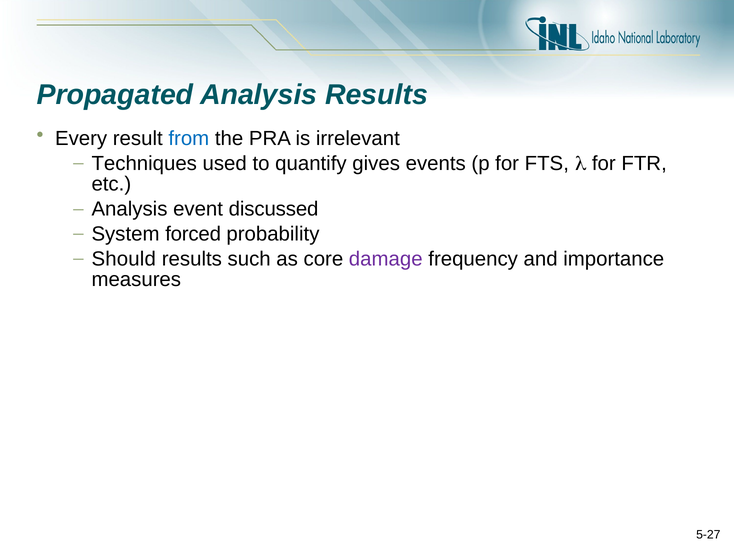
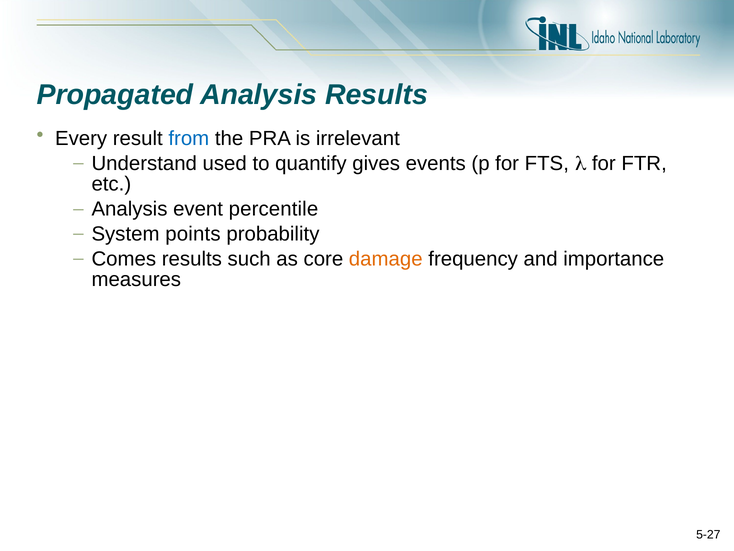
Techniques: Techniques -> Understand
discussed: discussed -> percentile
forced: forced -> points
Should: Should -> Comes
damage colour: purple -> orange
